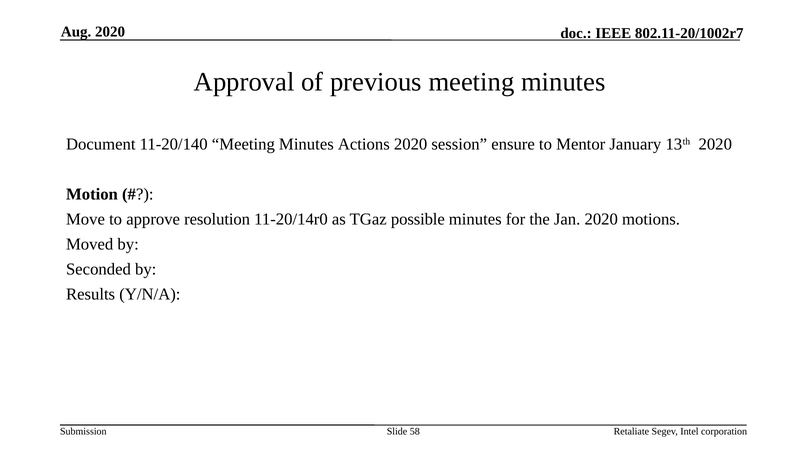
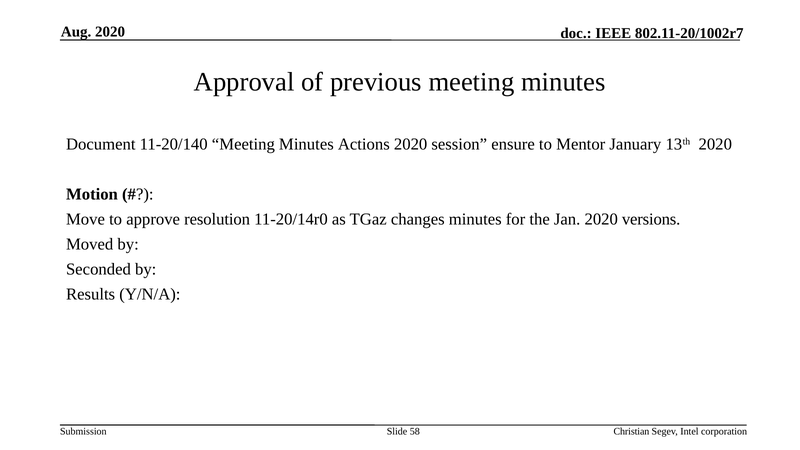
possible: possible -> changes
motions: motions -> versions
Retaliate: Retaliate -> Christian
